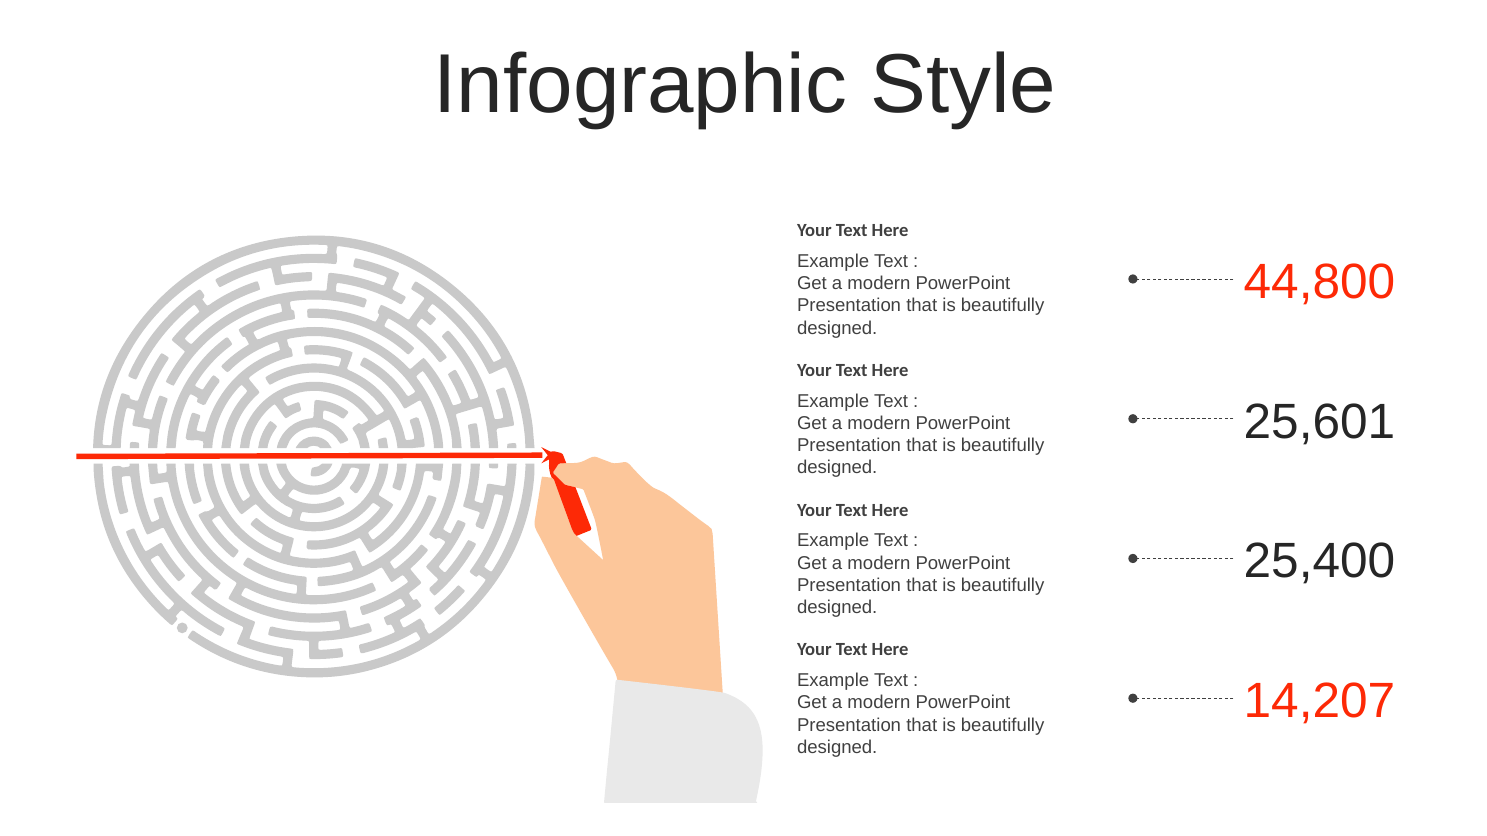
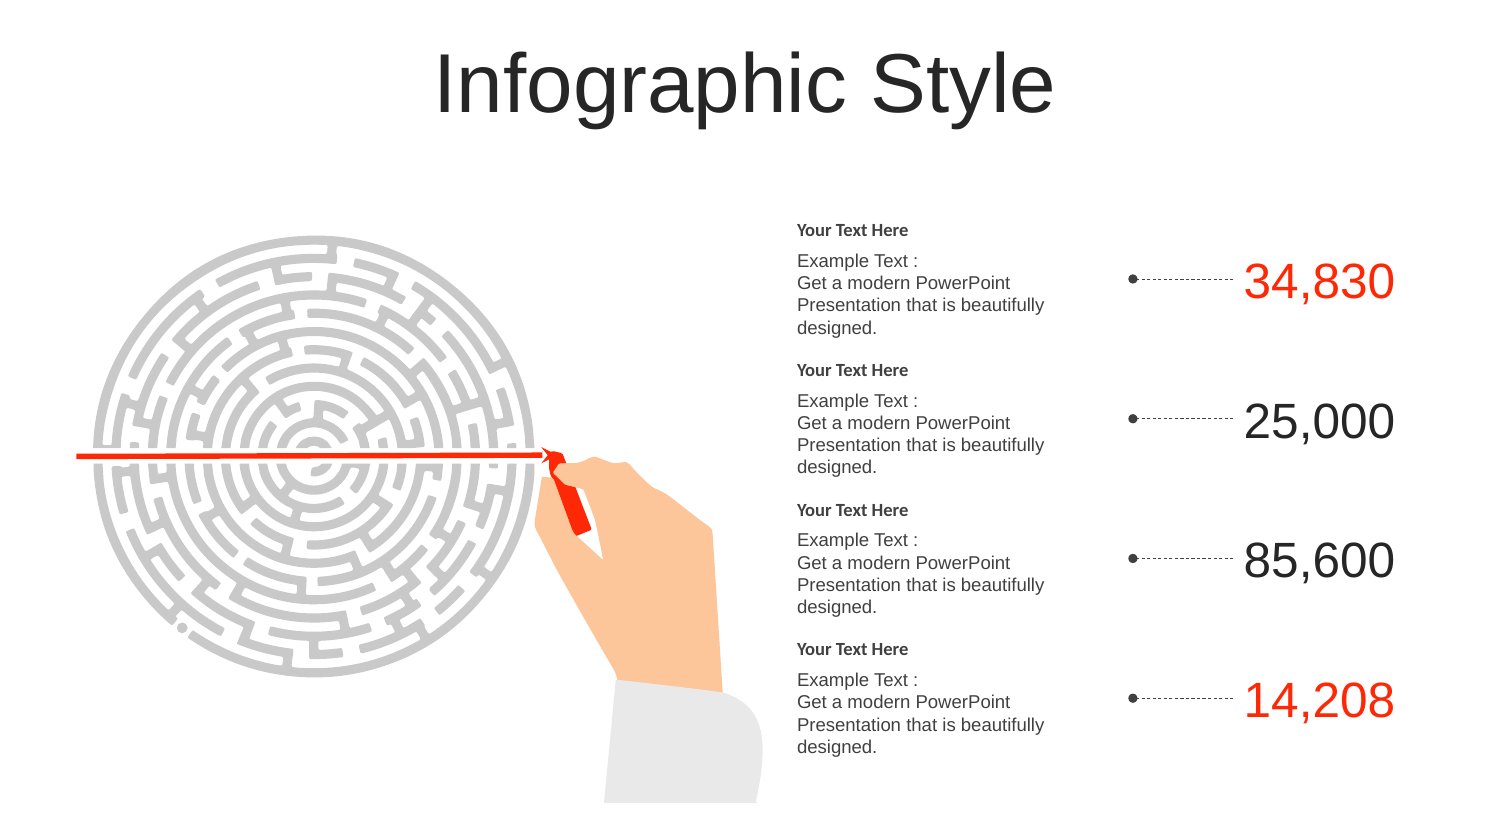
44,800: 44,800 -> 34,830
25,601: 25,601 -> 25,000
25,400: 25,400 -> 85,600
14,207: 14,207 -> 14,208
